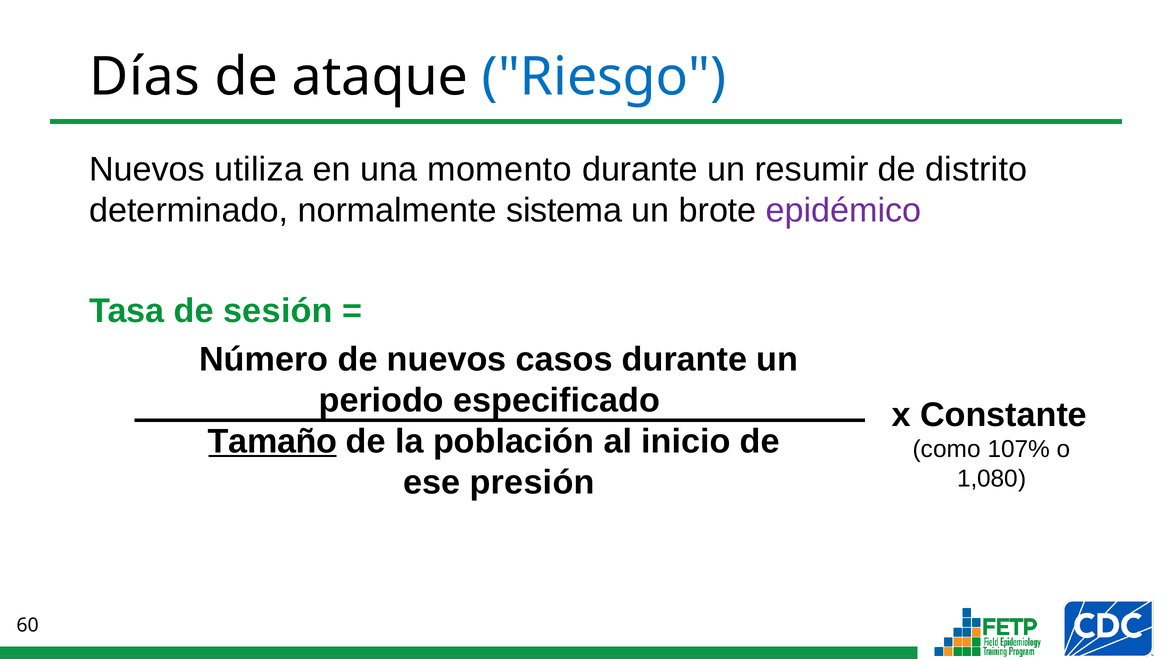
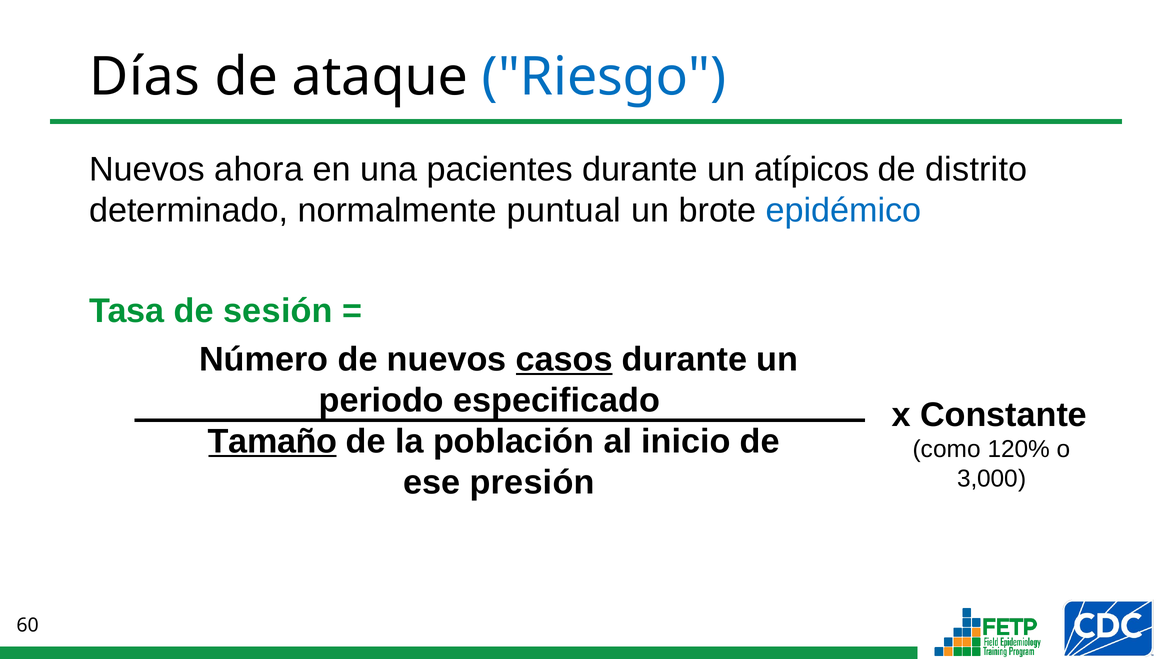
utiliza: utiliza -> ahora
momento: momento -> pacientes
resumir: resumir -> atípicos
sistema: sistema -> puntual
epidémico colour: purple -> blue
casos underline: none -> present
107%: 107% -> 120%
1,080: 1,080 -> 3,000
